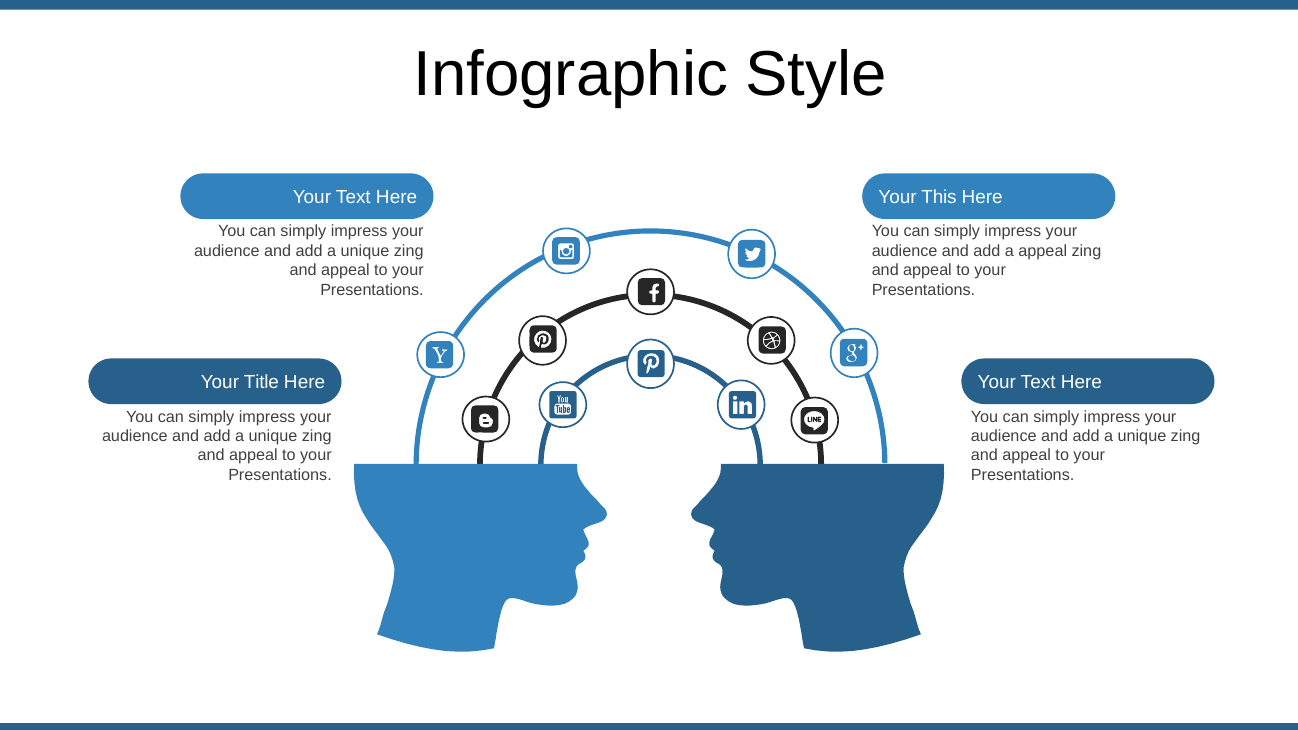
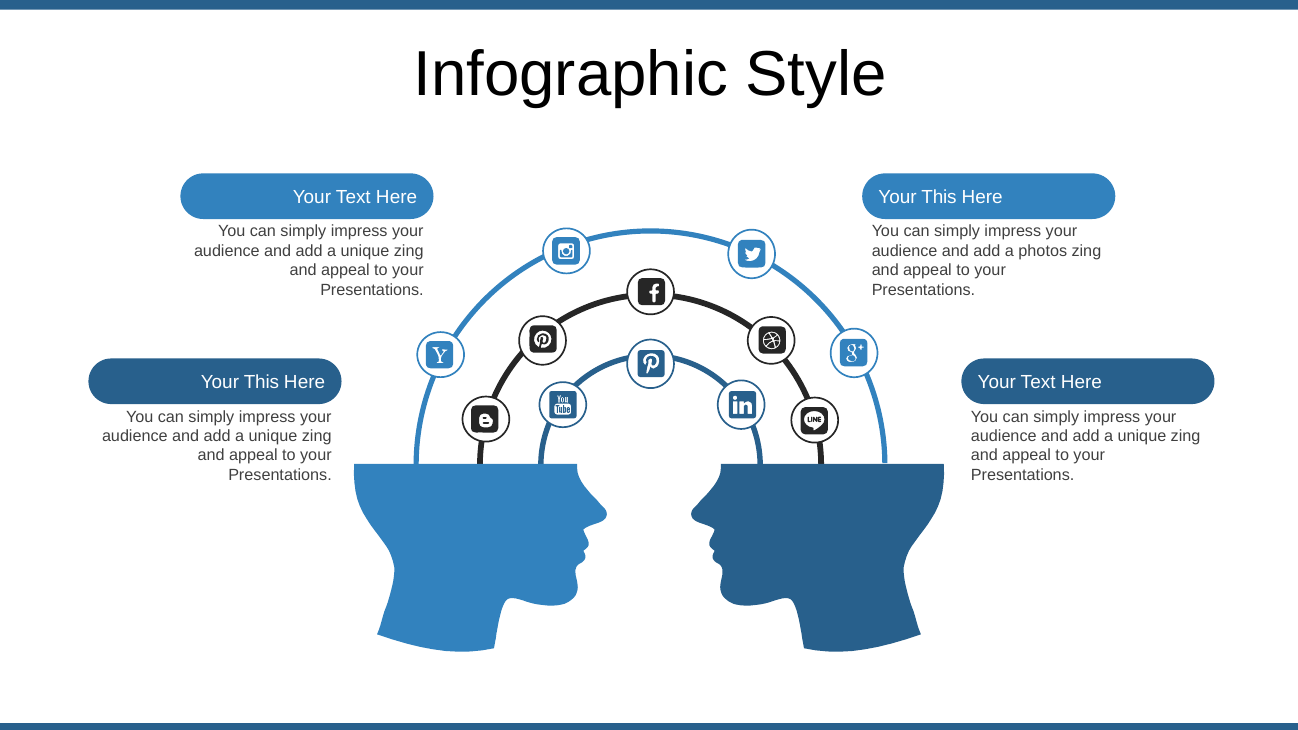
a appeal: appeal -> photos
Title at (261, 383): Title -> This
